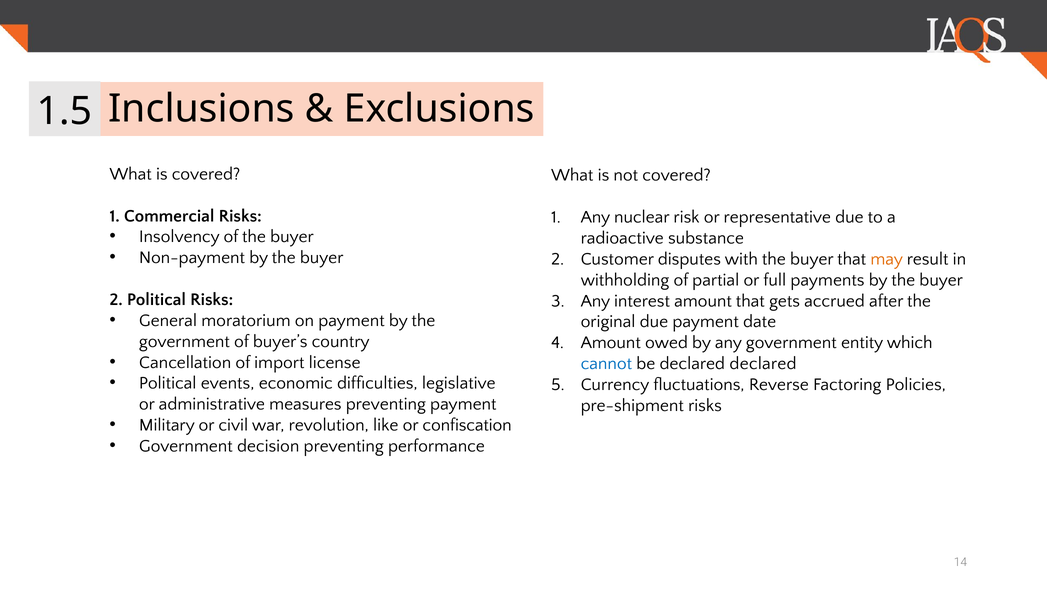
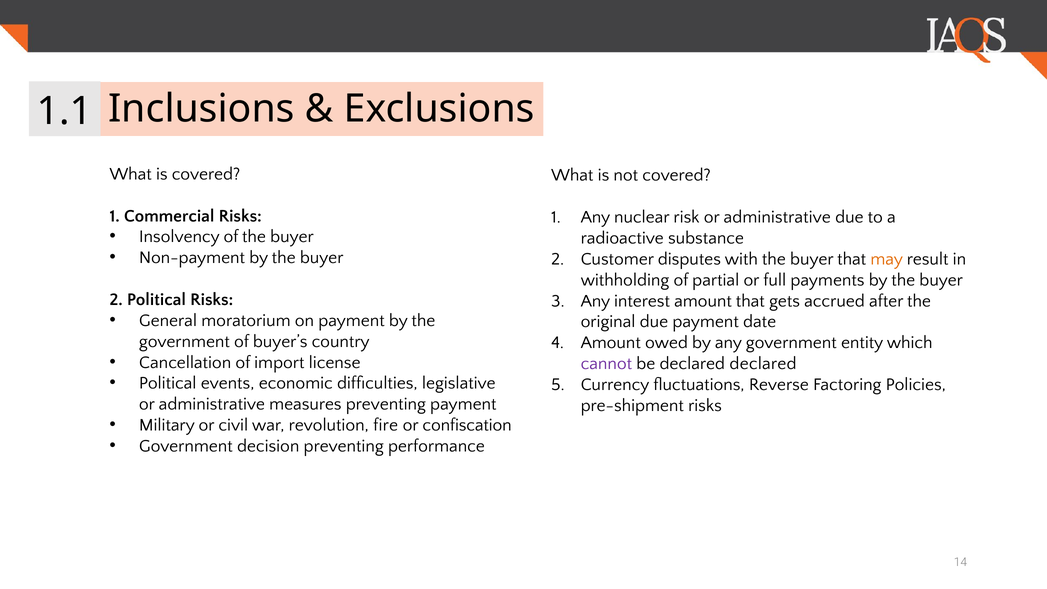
1.5: 1.5 -> 1.1
risk or representative: representative -> administrative
cannot colour: blue -> purple
like: like -> fire
